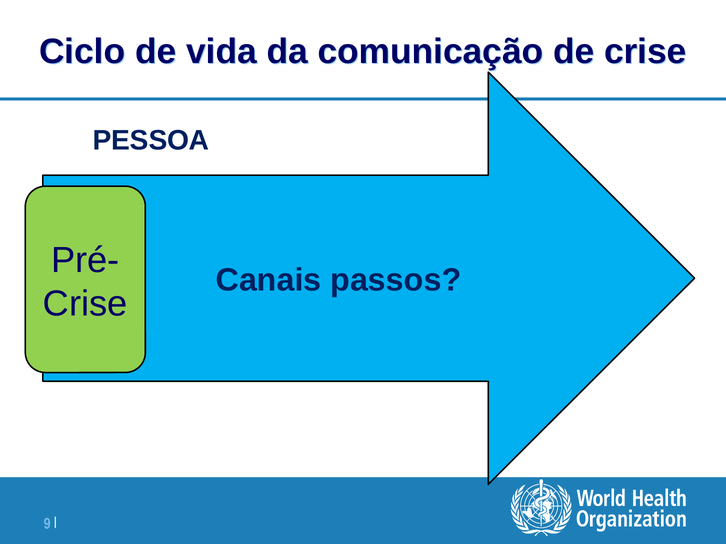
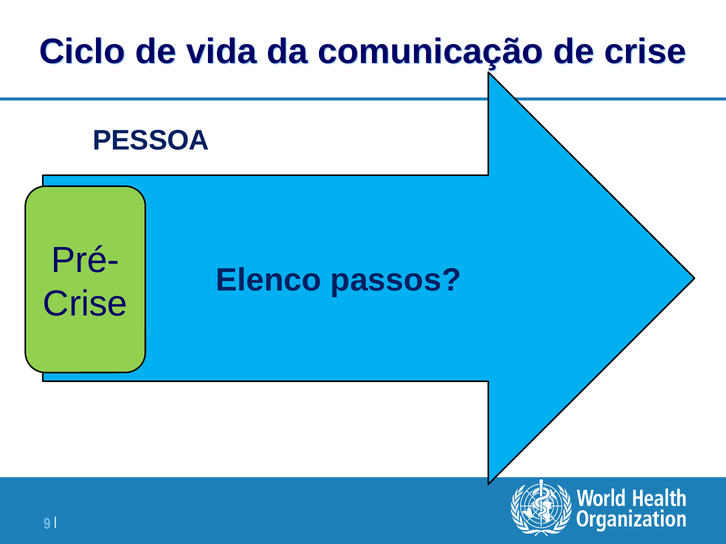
Canais: Canais -> Elenco
